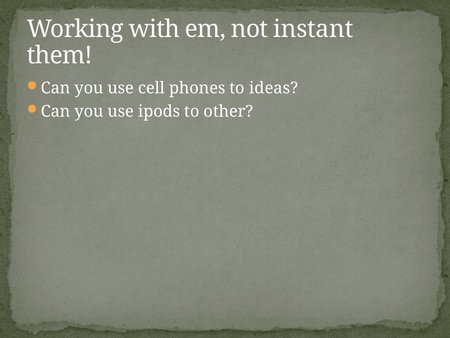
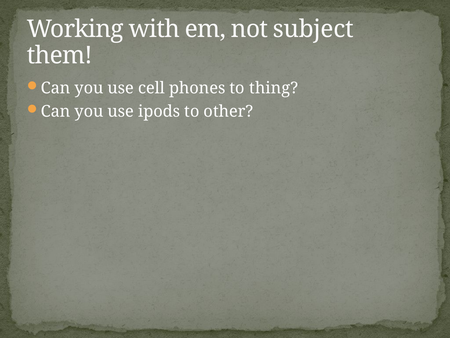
instant: instant -> subject
ideas: ideas -> thing
